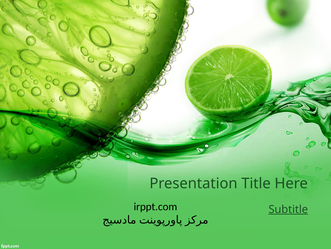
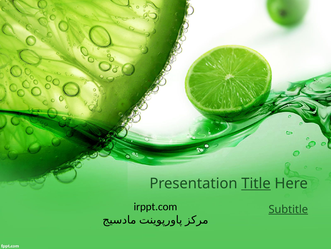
Title underline: none -> present
